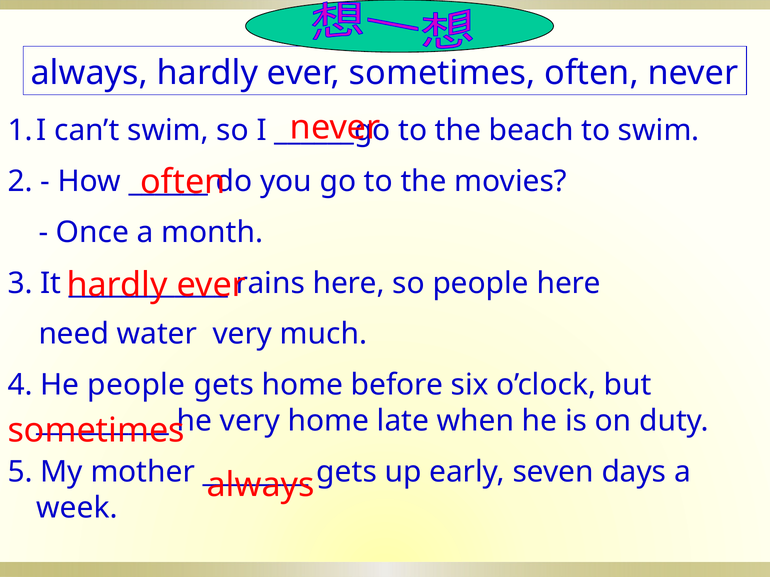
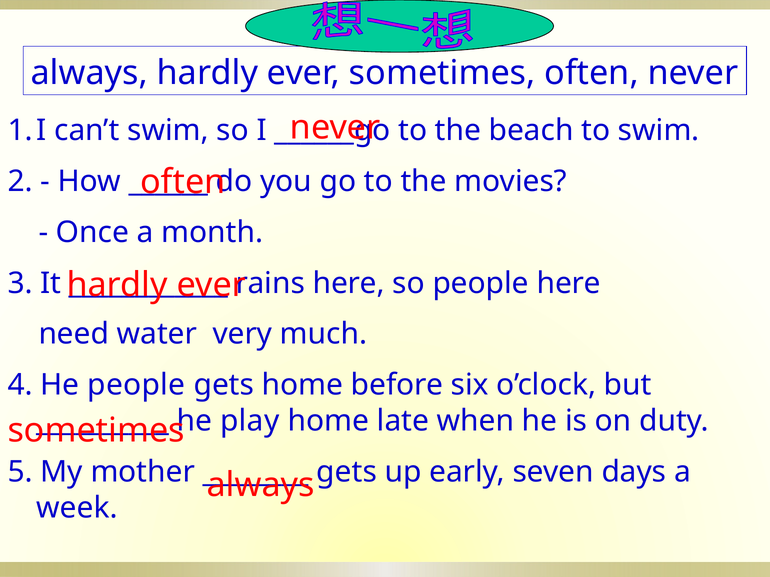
he very: very -> play
